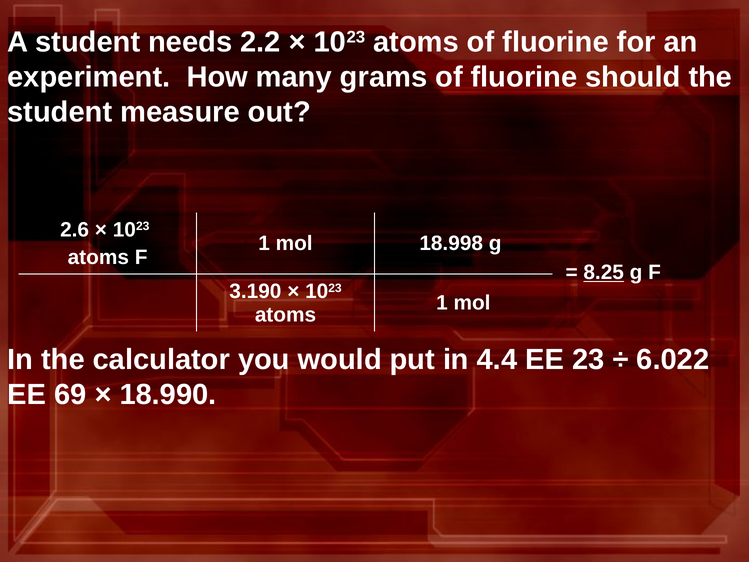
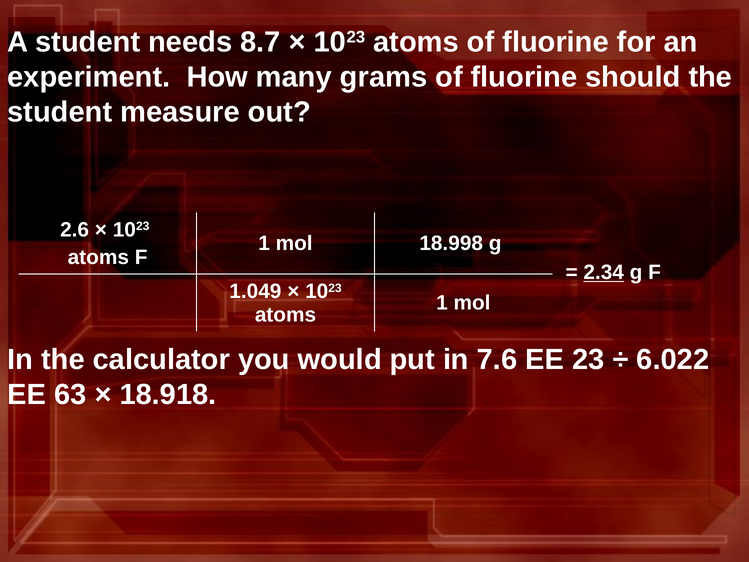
2.2: 2.2 -> 8.7
8.25: 8.25 -> 2.34
3.190: 3.190 -> 1.049
4.4: 4.4 -> 7.6
69: 69 -> 63
18.990: 18.990 -> 18.918
